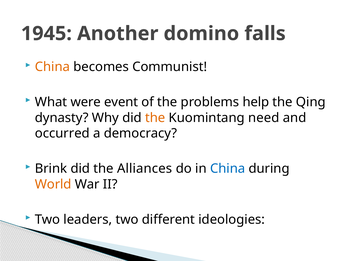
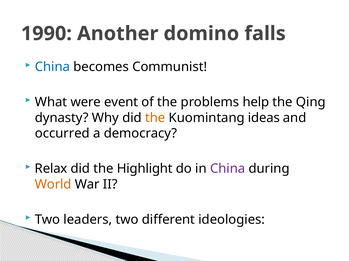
1945: 1945 -> 1990
China at (52, 67) colour: orange -> blue
need: need -> ideas
Brink: Brink -> Relax
Alliances: Alliances -> Highlight
China at (228, 169) colour: blue -> purple
